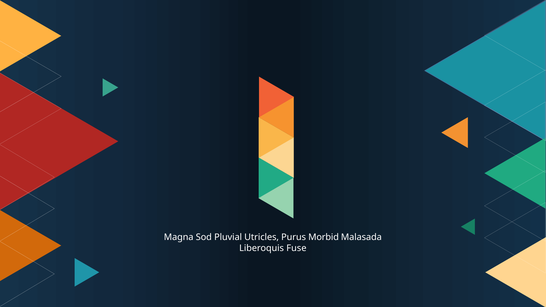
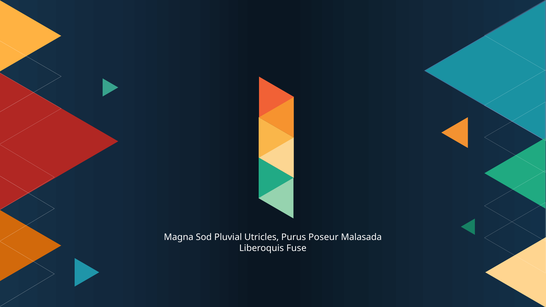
Morbid: Morbid -> Poseur
